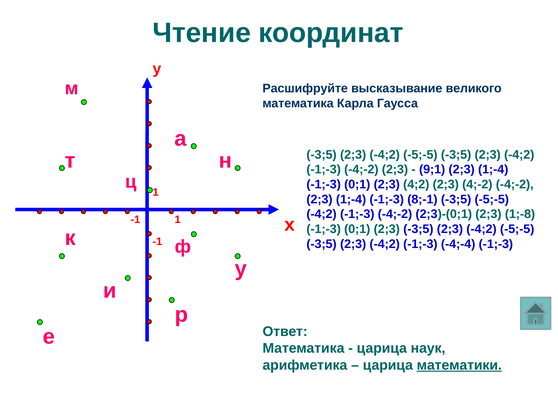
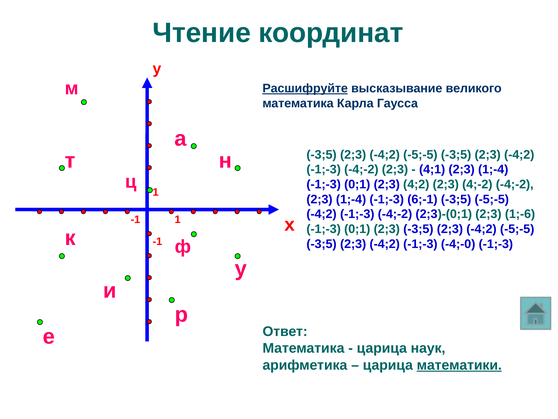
Расшифруйте underline: none -> present
9;1: 9;1 -> 4;1
8;-1: 8;-1 -> 6;-1
1;-8: 1;-8 -> 1;-6
-4;-4: -4;-4 -> -4;-0
